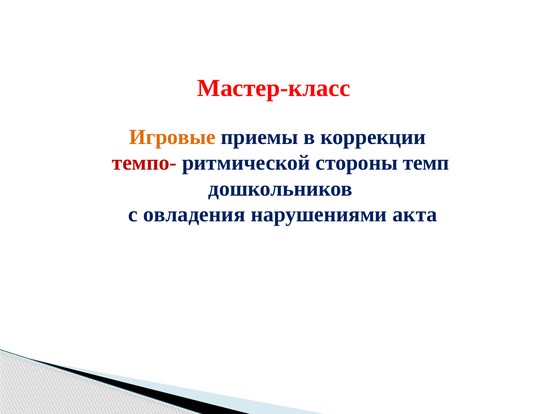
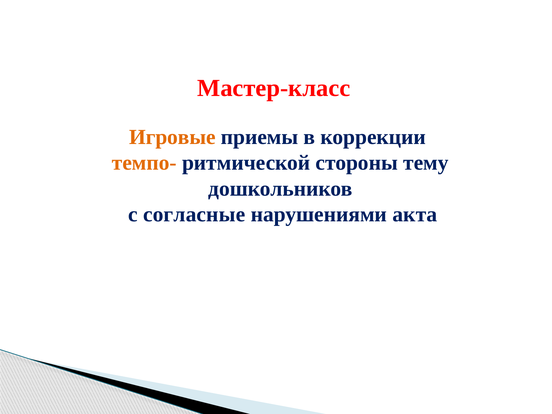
темпо- colour: red -> orange
темп: темп -> тему
овладения: овладения -> согласные
